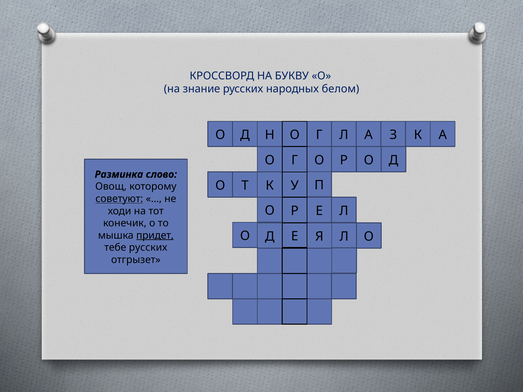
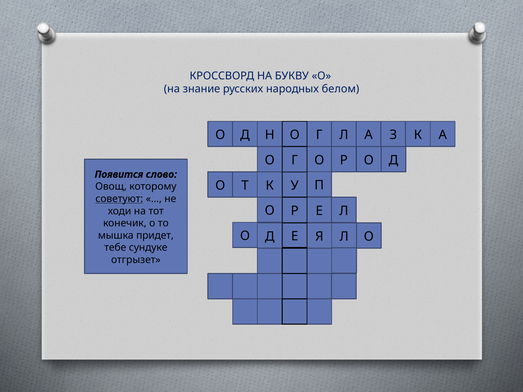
Разминка: Разминка -> Появится
придет underline: present -> none
тебе русских: русских -> сундуке
